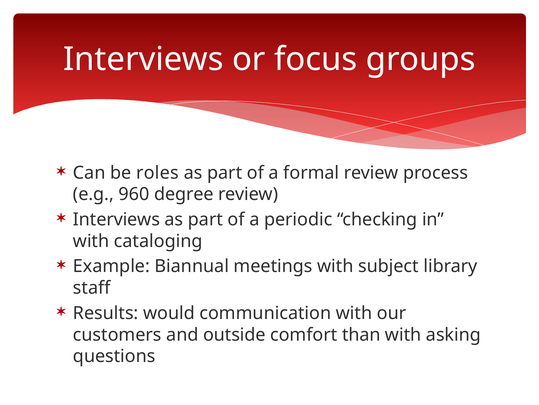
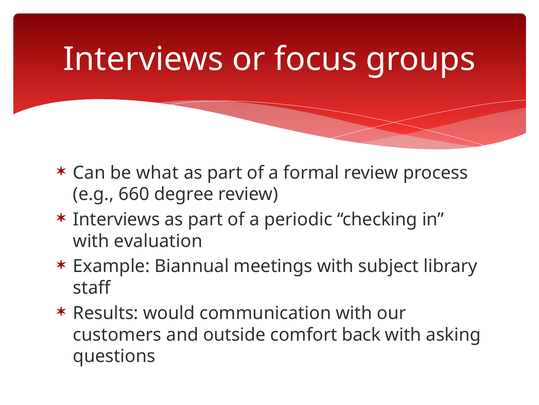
roles: roles -> what
960: 960 -> 660
cataloging: cataloging -> evaluation
than: than -> back
